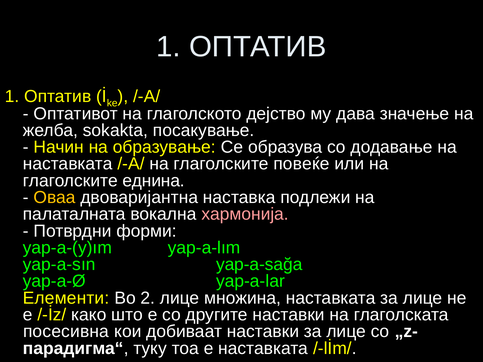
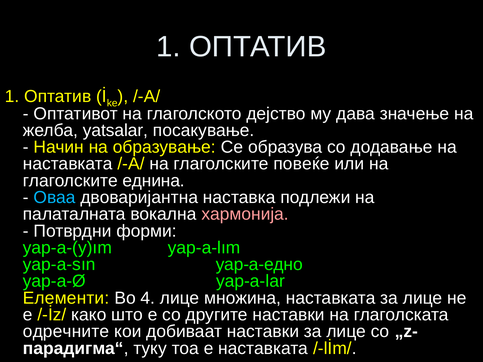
sokakta: sokakta -> yatsalar
Оваа colour: yellow -> light blue
yap-a-sağa: yap-a-sağa -> yap-a-едно
2: 2 -> 4
посесивна: посесивна -> одречните
